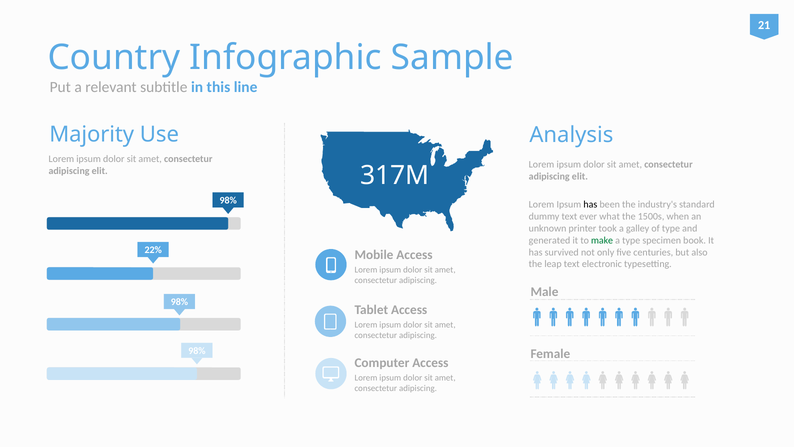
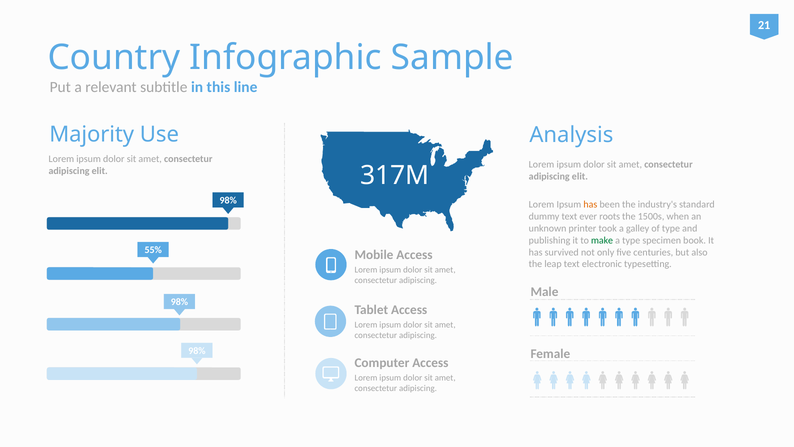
has at (590, 204) colour: black -> orange
what: what -> roots
generated: generated -> publishing
22%: 22% -> 55%
